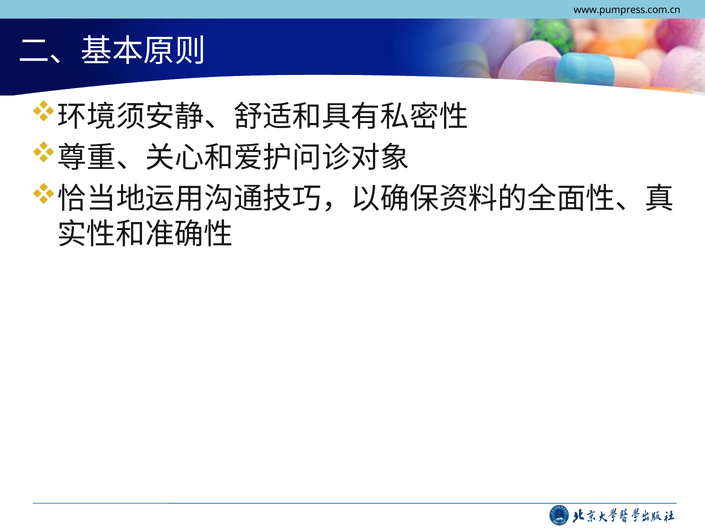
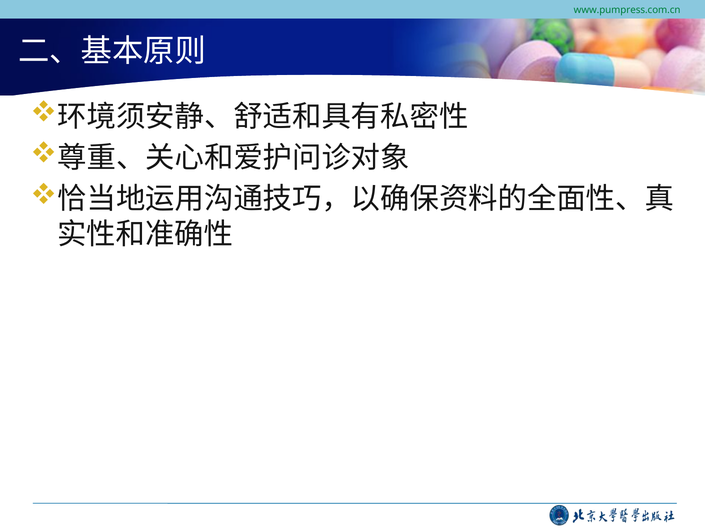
www.pumpress.com.cn colour: black -> green
